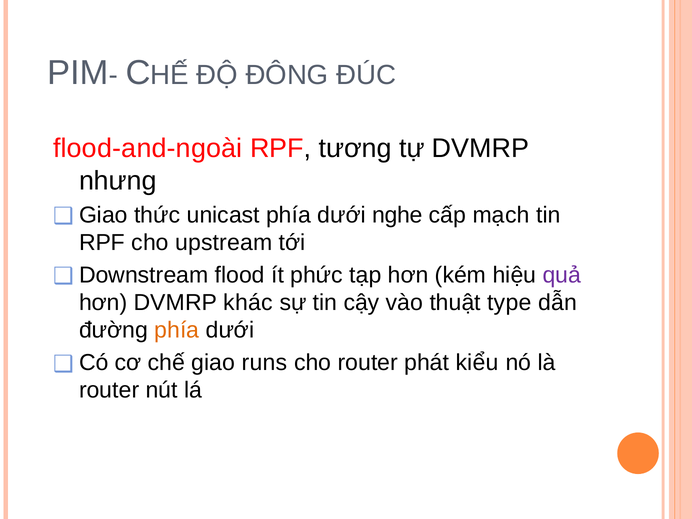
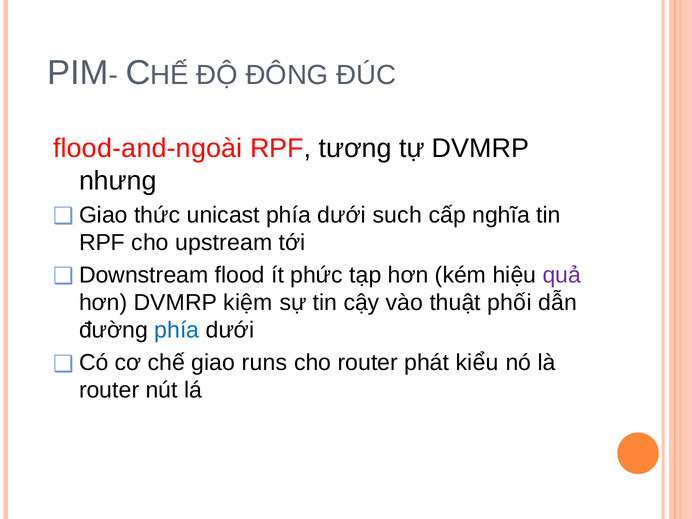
nghe: nghe -> such
mạch: mạch -> nghĩa
khác: khác -> kiệm
type: type -> phối
phía at (177, 330) colour: orange -> blue
